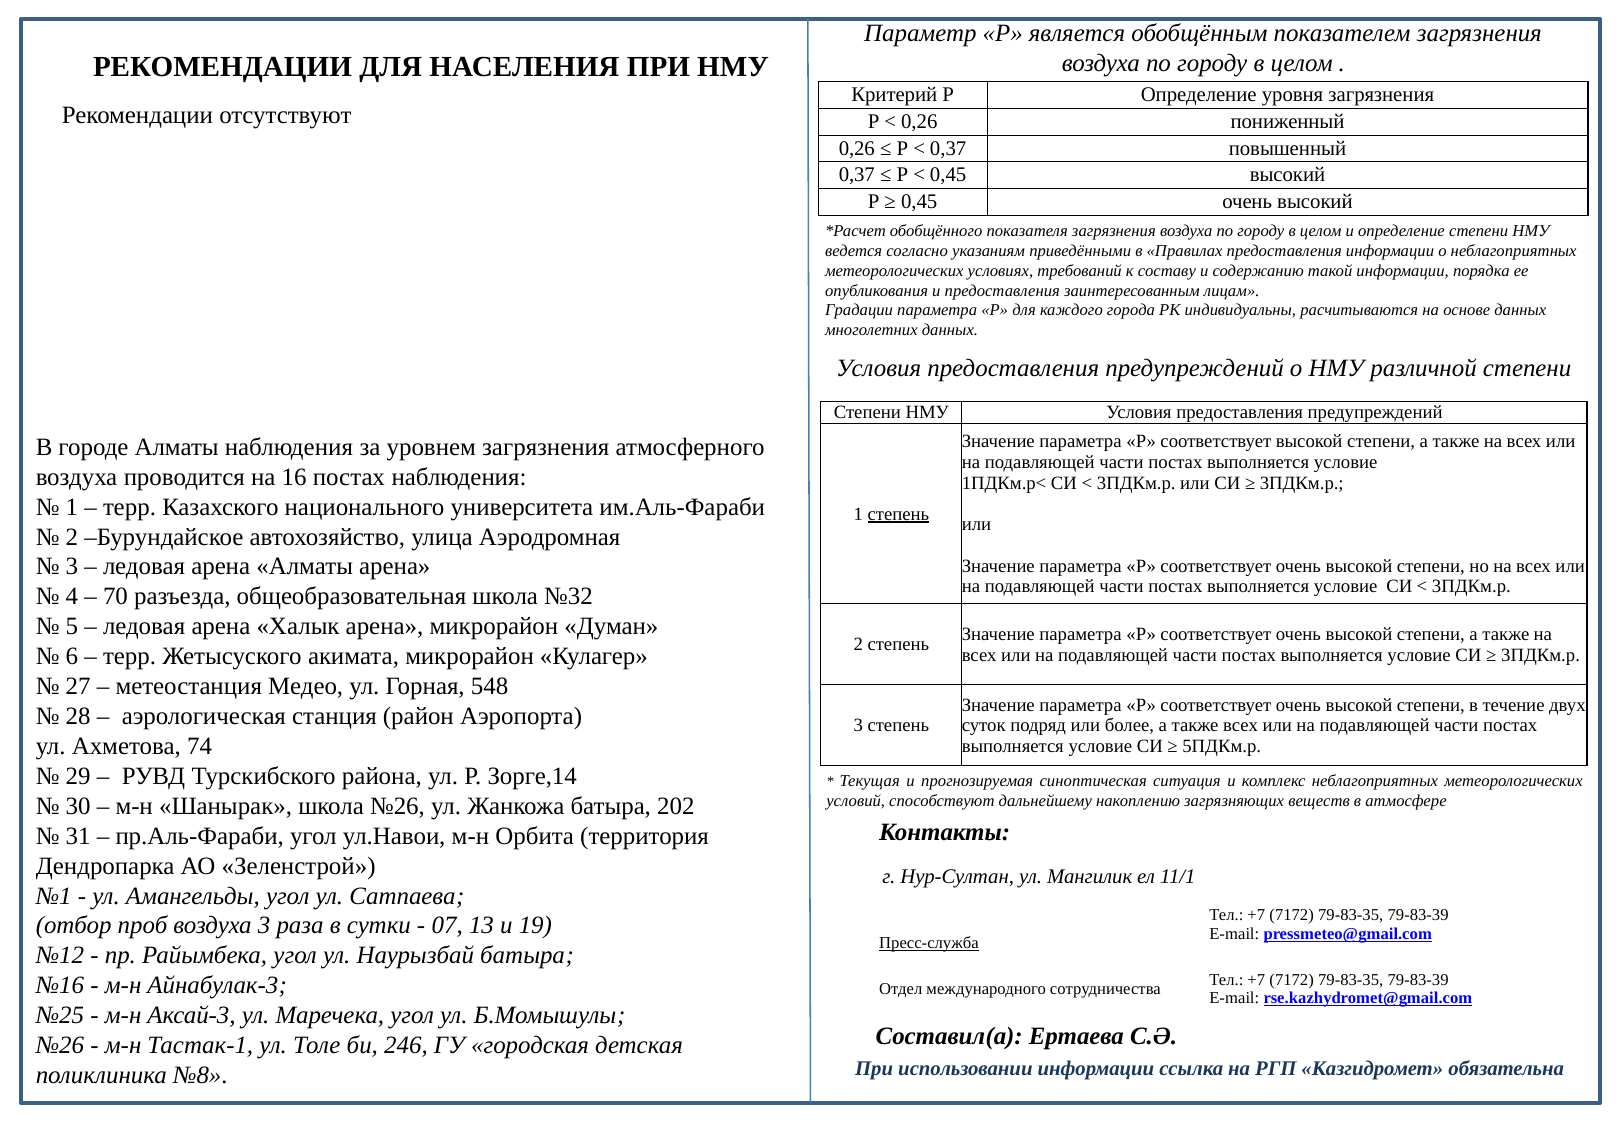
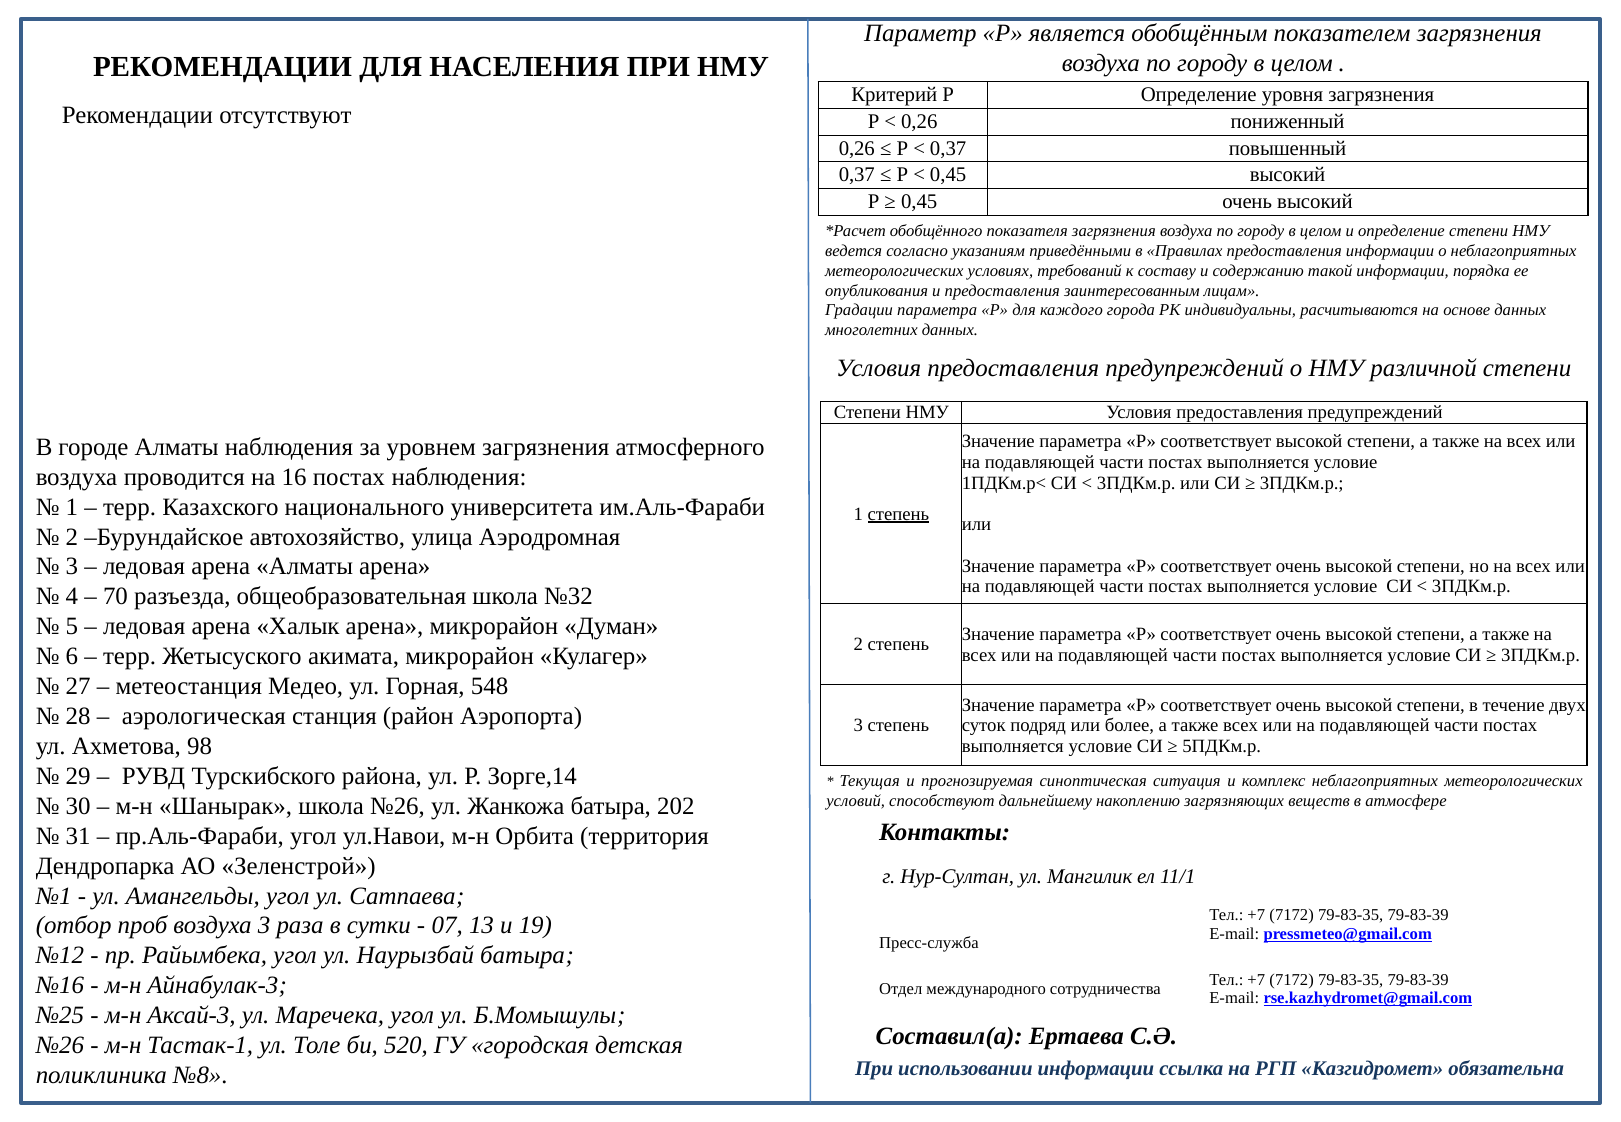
74: 74 -> 98
Пресс-служба underline: present -> none
246: 246 -> 520
